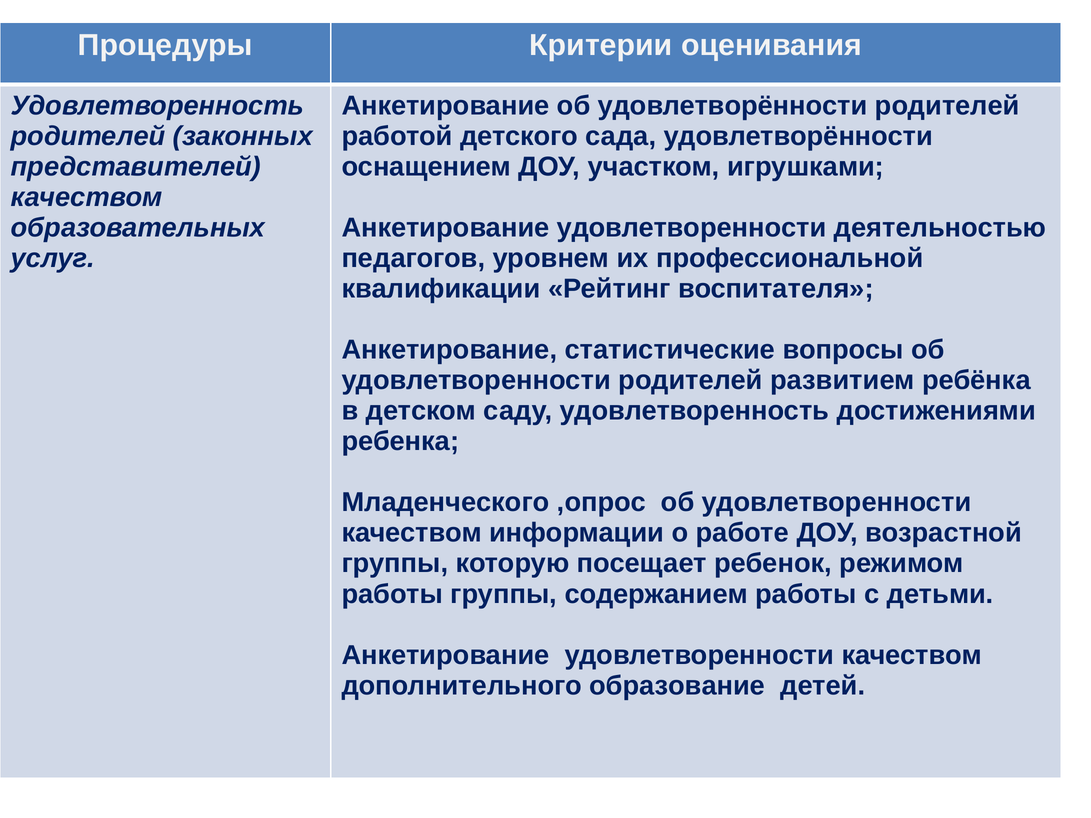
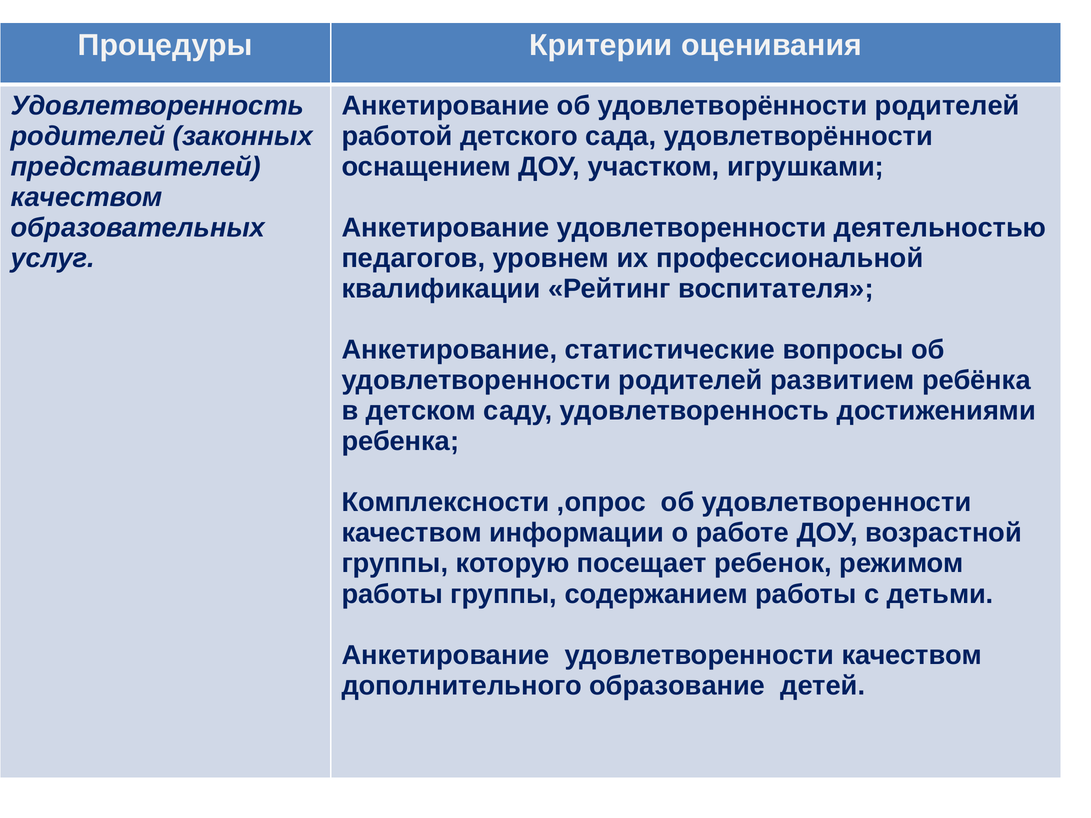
Младенческого: Младенческого -> Комплексности
